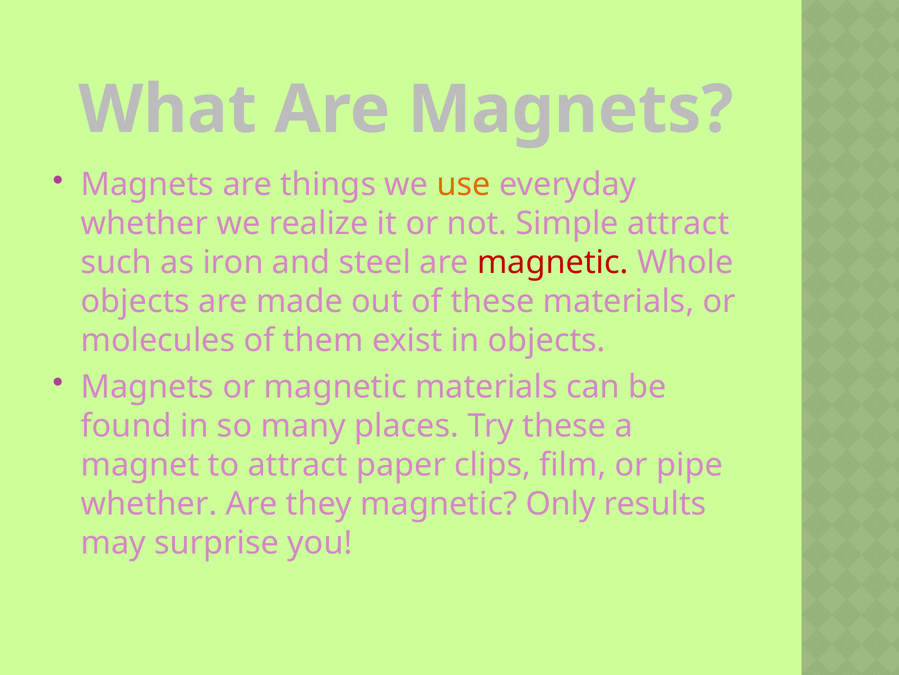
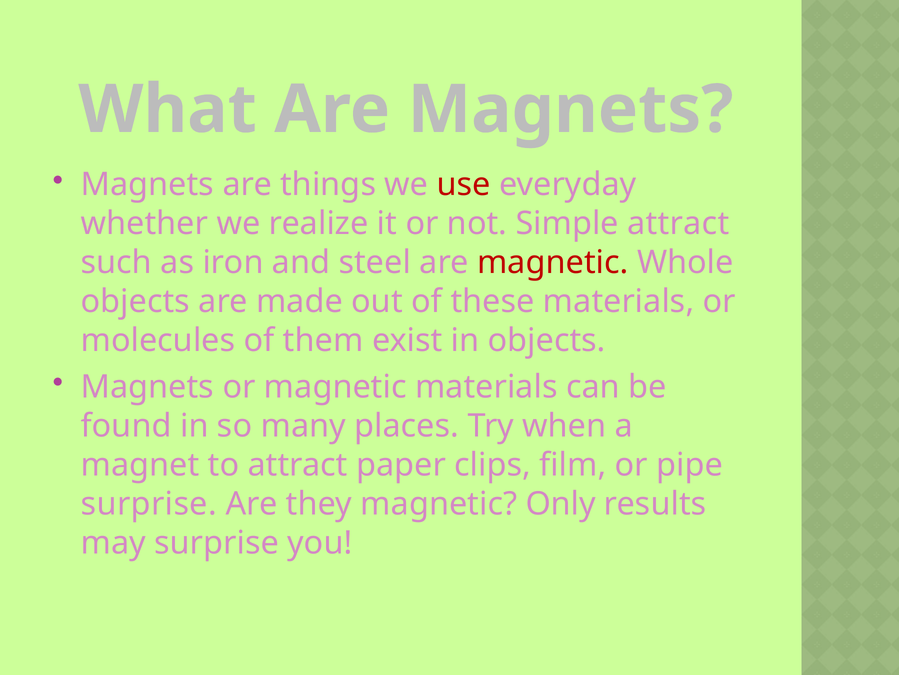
use colour: orange -> red
Try these: these -> when
whether at (149, 503): whether -> surprise
